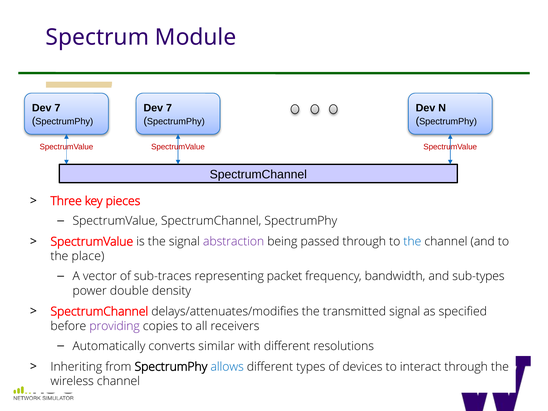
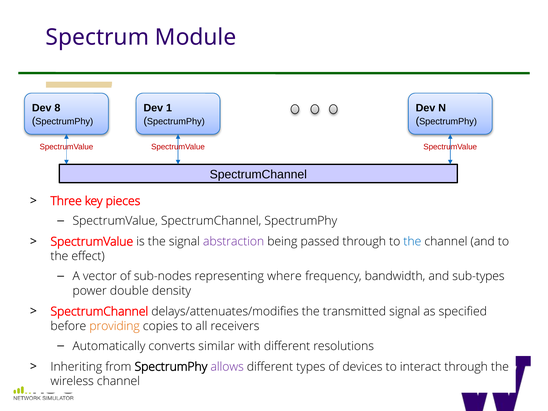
7 at (57, 108): 7 -> 8
7 at (169, 108): 7 -> 1
place: place -> effect
sub-traces: sub-traces -> sub-nodes
packet: packet -> where
providing colour: purple -> orange
allows colour: blue -> purple
